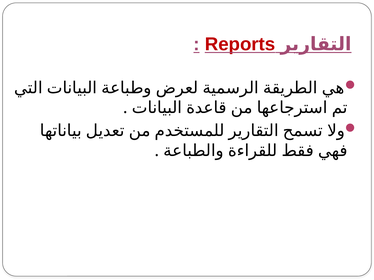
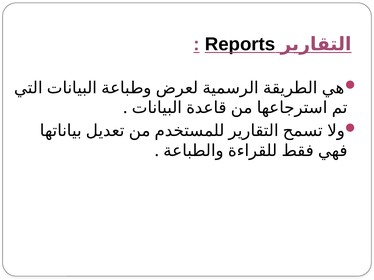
Reports colour: red -> black
